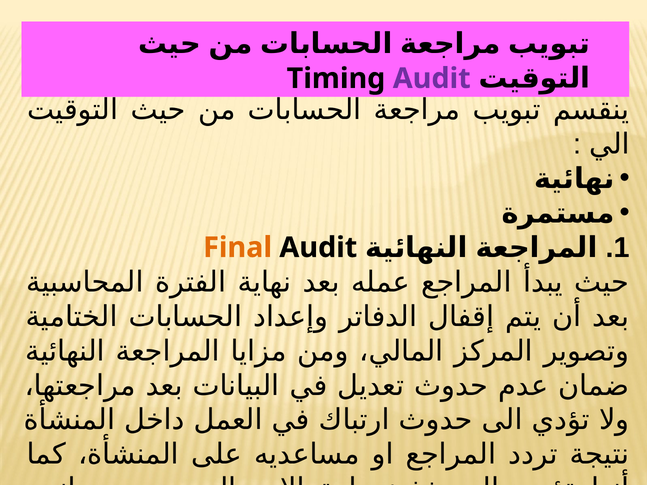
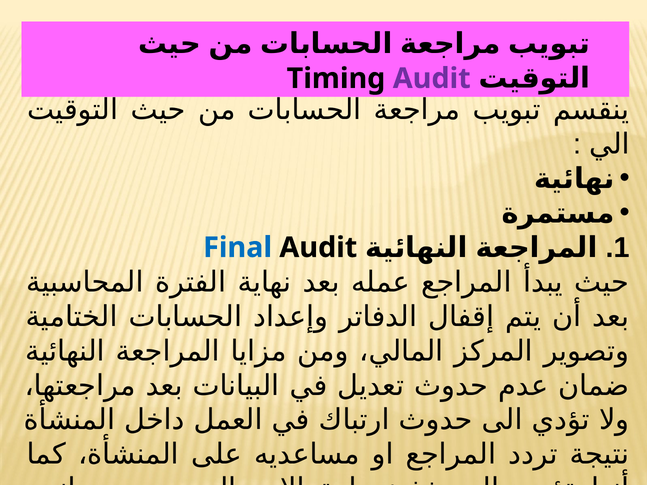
Final colour: orange -> blue
